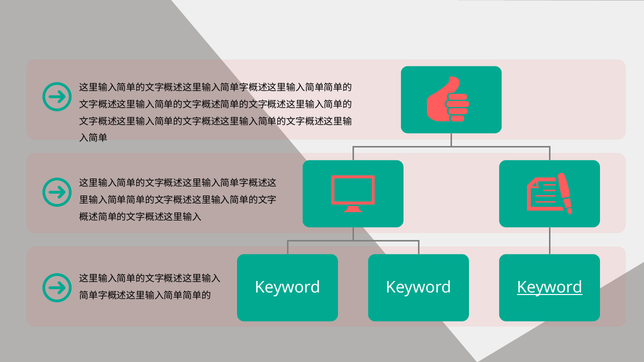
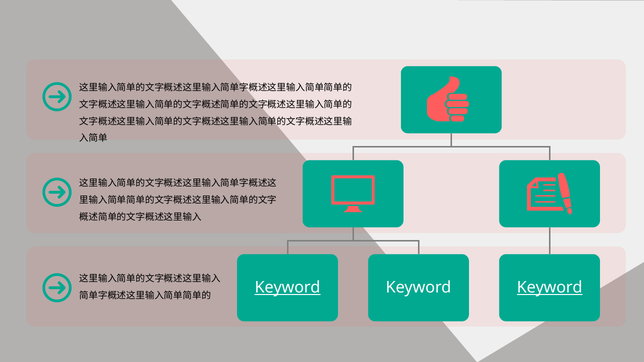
Keyword at (288, 288) underline: none -> present
